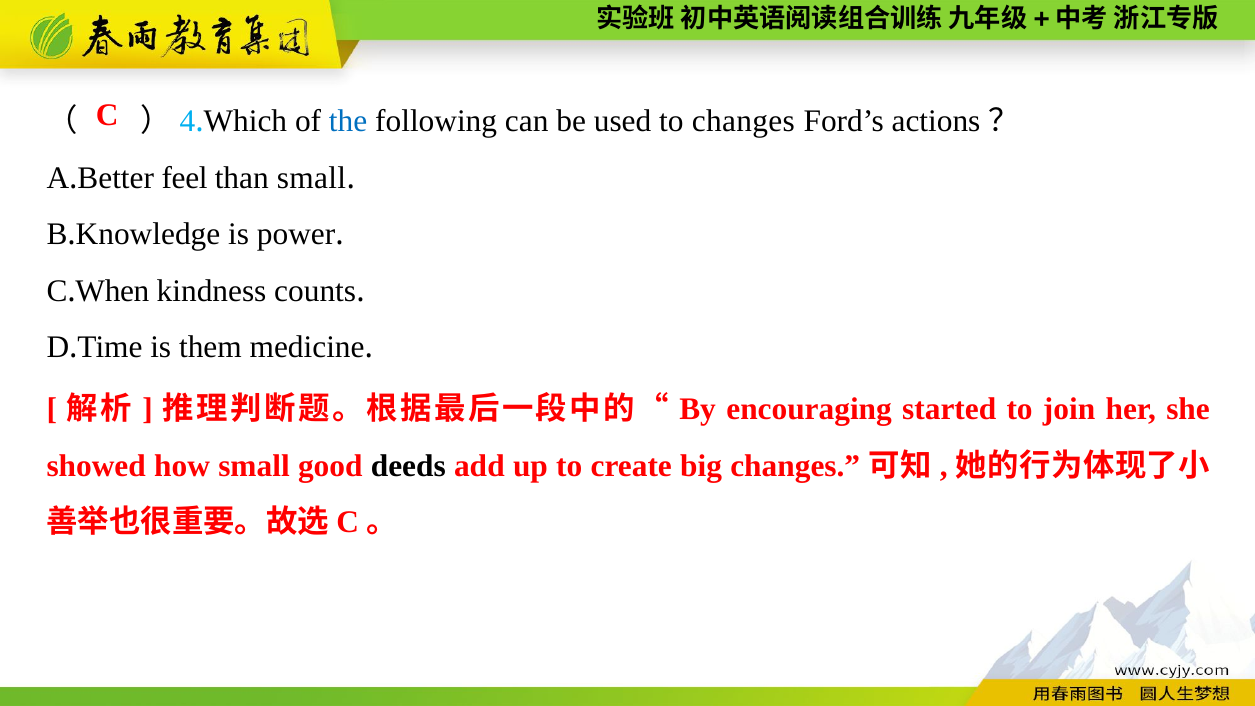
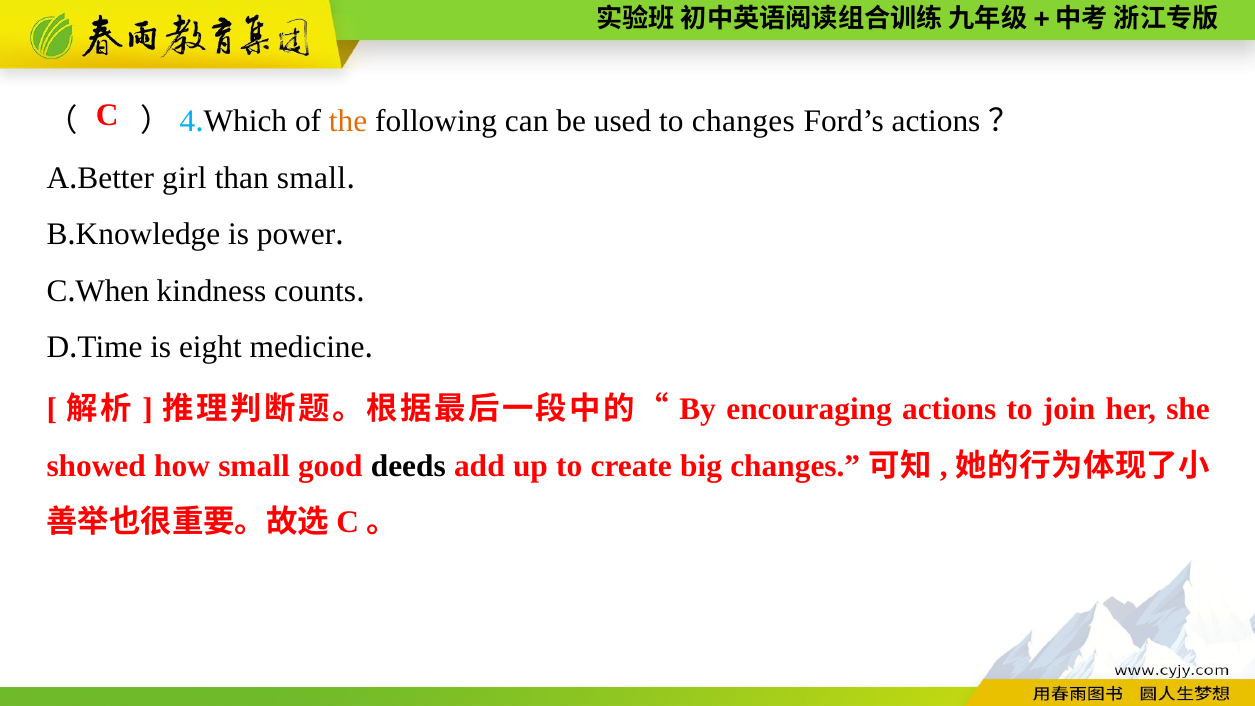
the colour: blue -> orange
feel: feel -> girl
them: them -> eight
encouraging started: started -> actions
